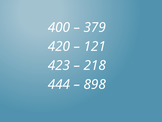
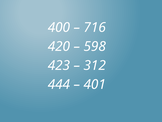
379: 379 -> 716
121: 121 -> 598
218: 218 -> 312
898: 898 -> 401
